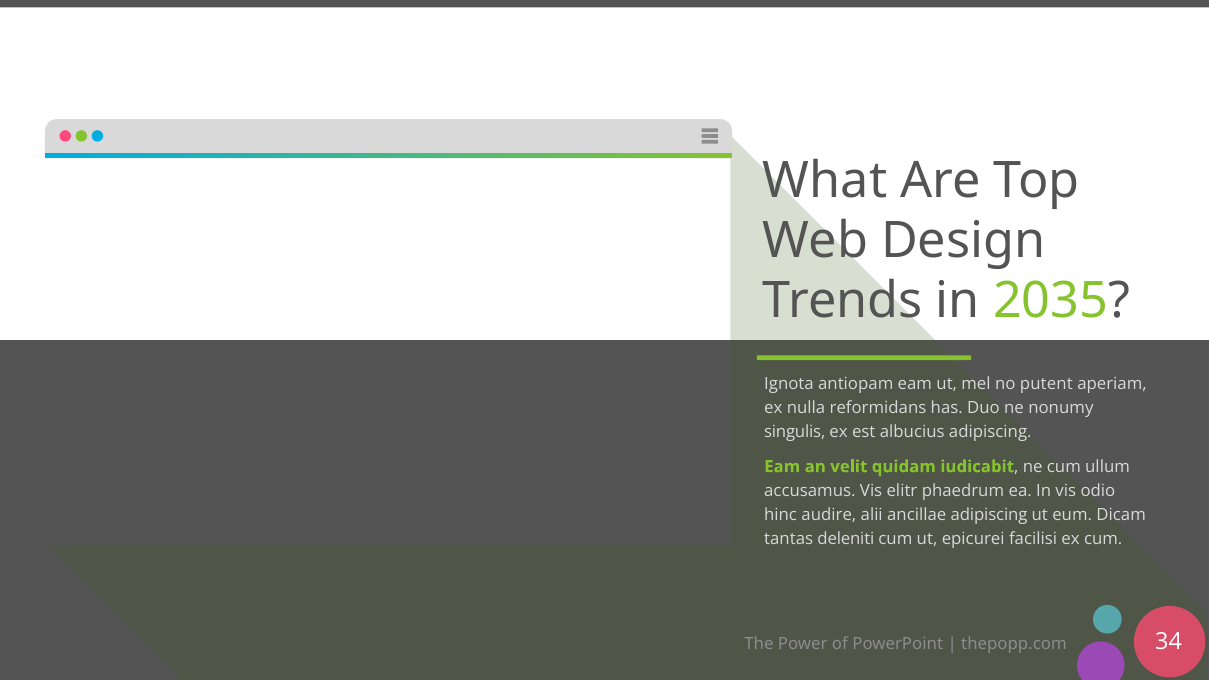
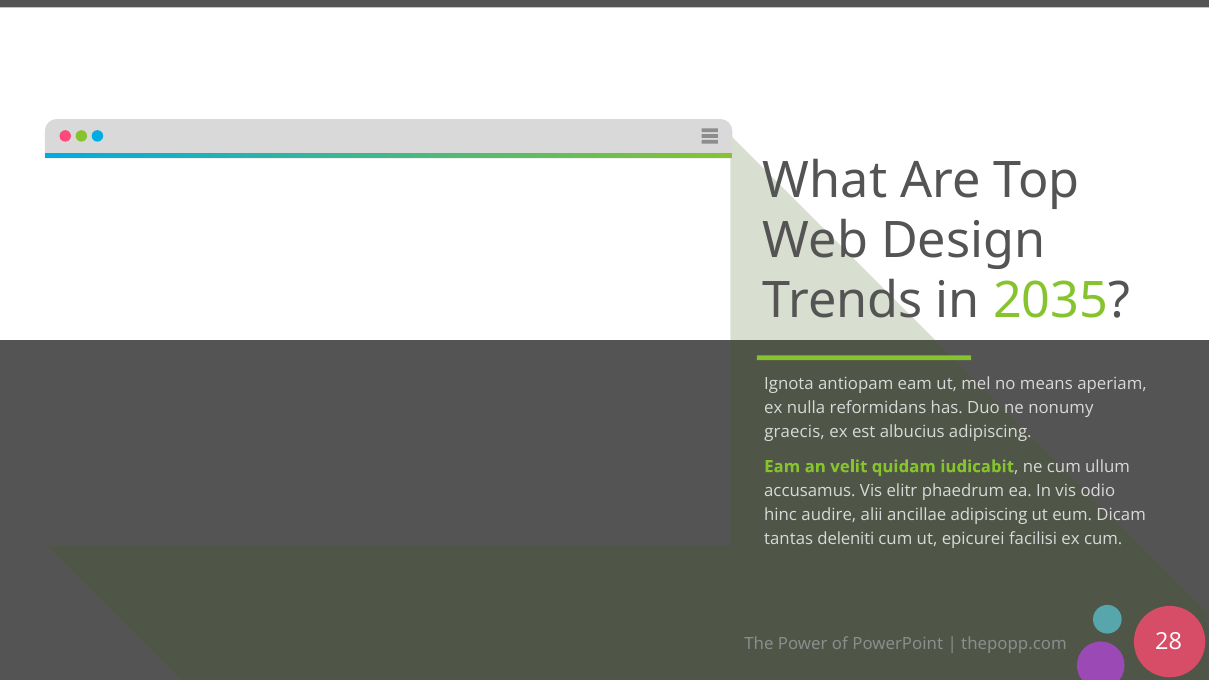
putent: putent -> means
singulis: singulis -> graecis
34: 34 -> 28
